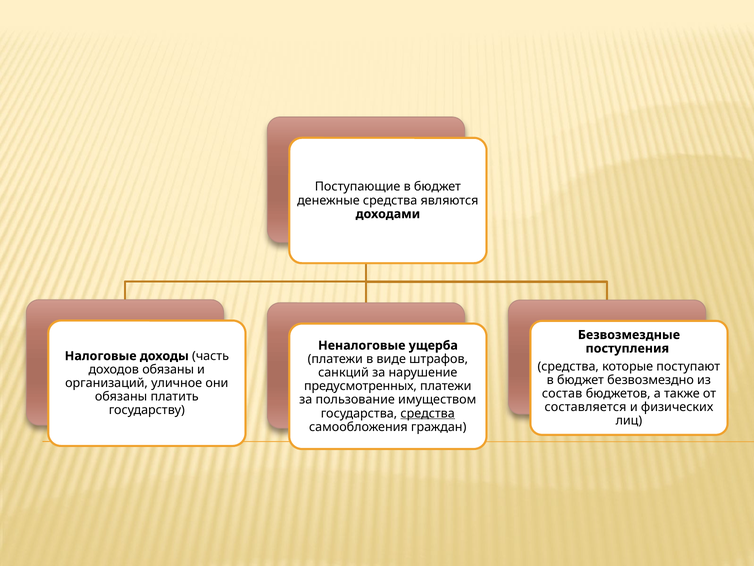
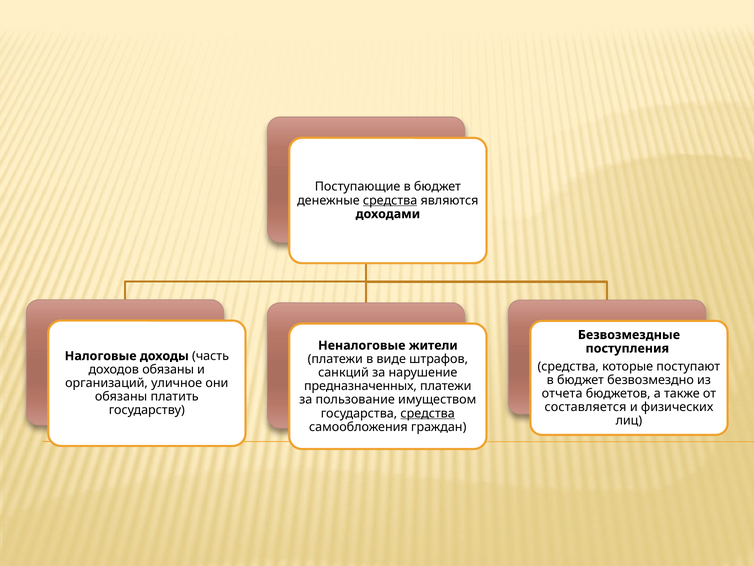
средства at (390, 200) underline: none -> present
ущерба: ущерба -> жители
предусмотренных: предусмотренных -> предназначенных
состав: состав -> отчета
